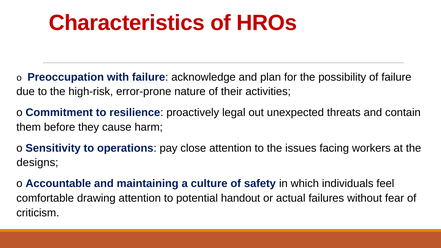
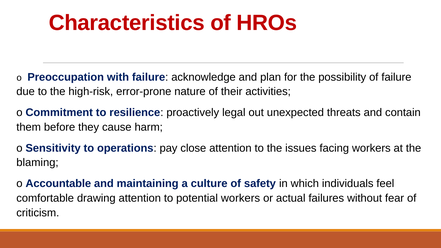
designs: designs -> blaming
potential handout: handout -> workers
